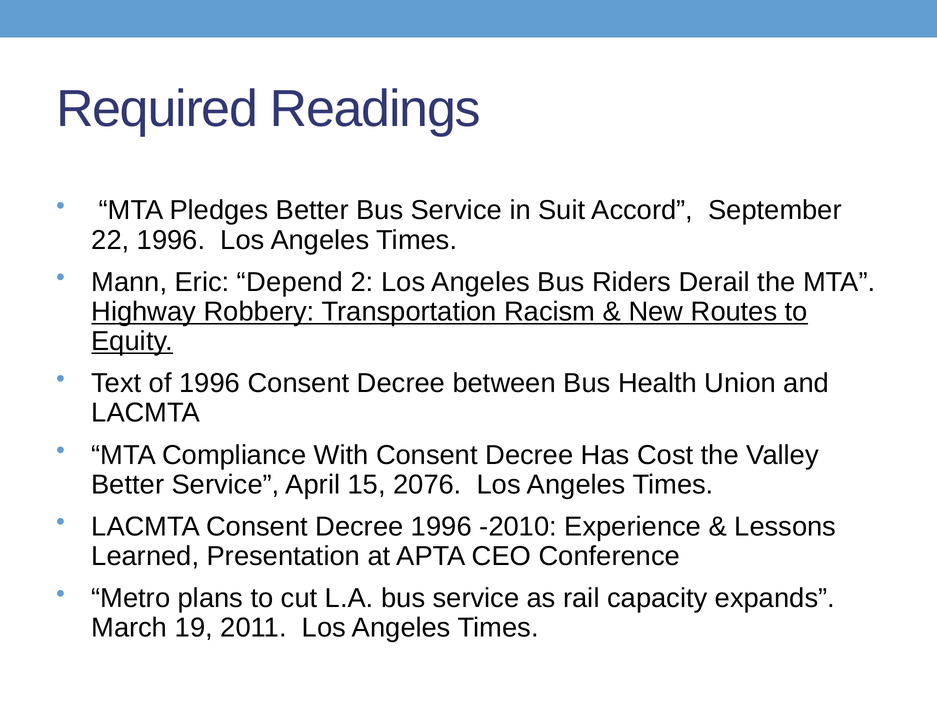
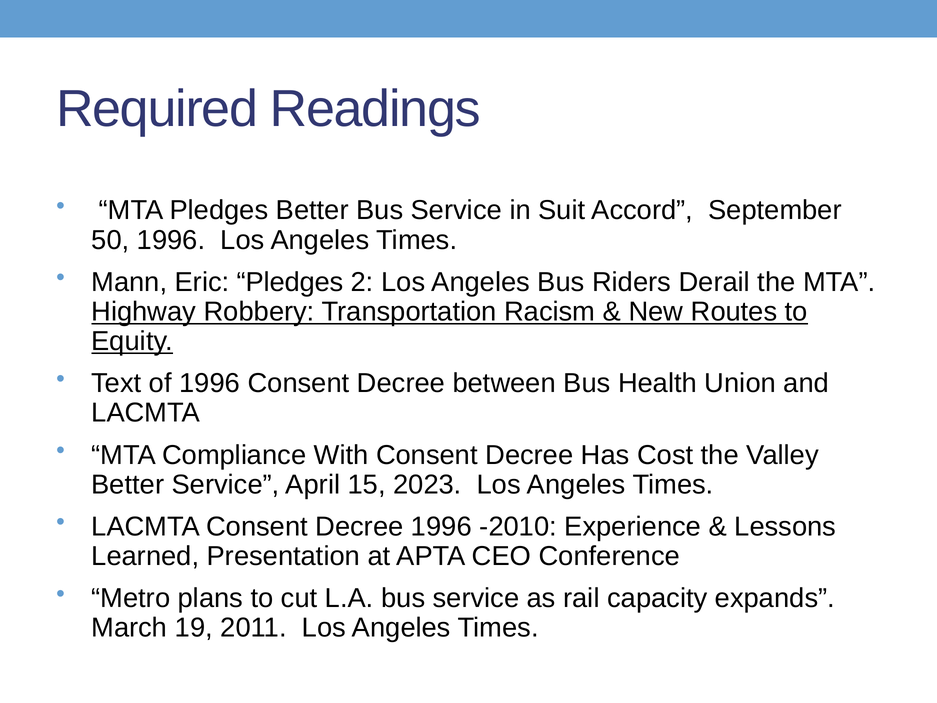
22: 22 -> 50
Eric Depend: Depend -> Pledges
2076: 2076 -> 2023
